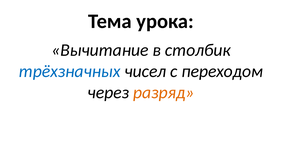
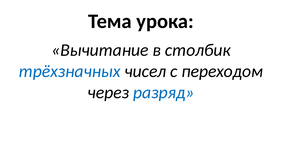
разряд colour: orange -> blue
